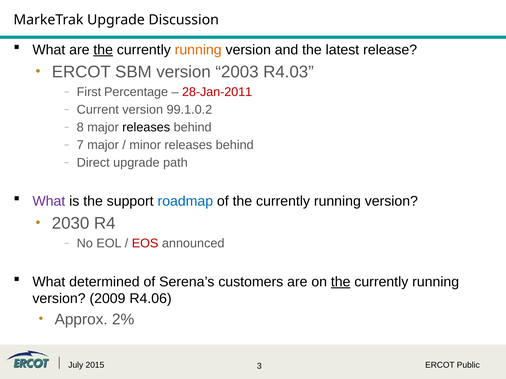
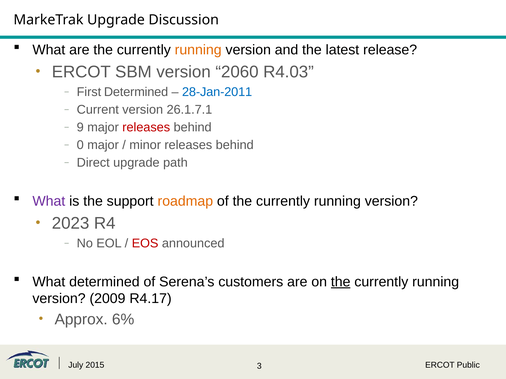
the at (103, 50) underline: present -> none
2003: 2003 -> 2060
First Percentage: Percentage -> Determined
28-Jan-2011 colour: red -> blue
99.1.0.2: 99.1.0.2 -> 26.1.7.1
8: 8 -> 9
releases at (146, 127) colour: black -> red
7: 7 -> 0
roadmap colour: blue -> orange
2030: 2030 -> 2023
R4.06: R4.06 -> R4.17
2%: 2% -> 6%
